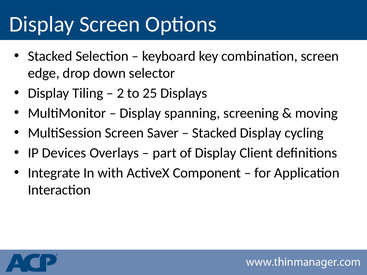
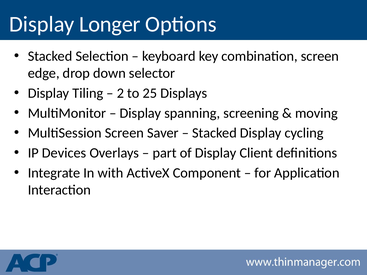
Display Screen: Screen -> Longer
